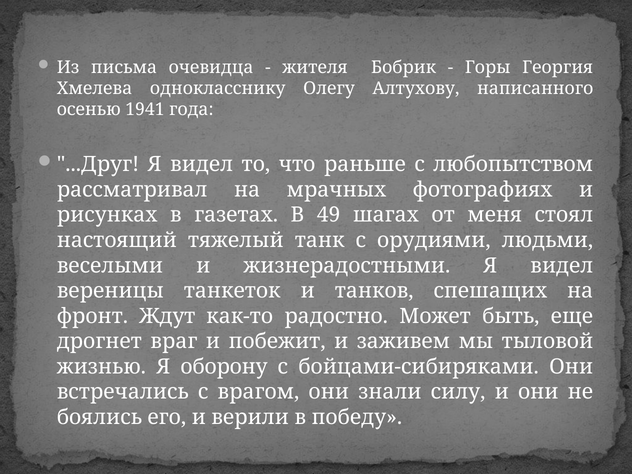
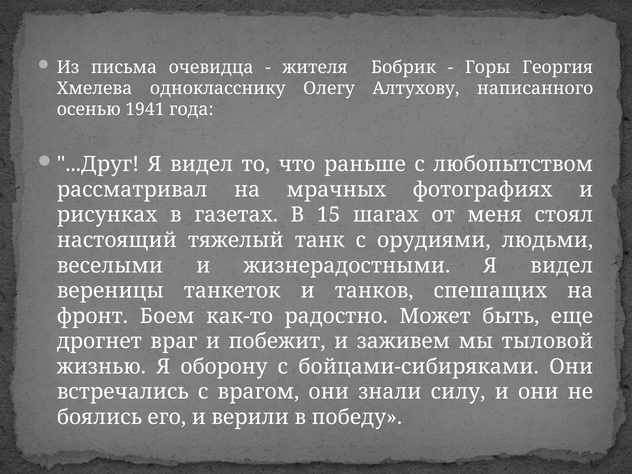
49: 49 -> 15
Ждут: Ждут -> Боем
